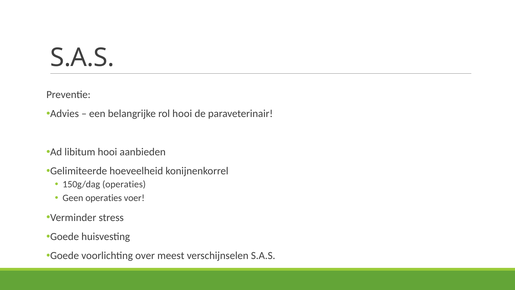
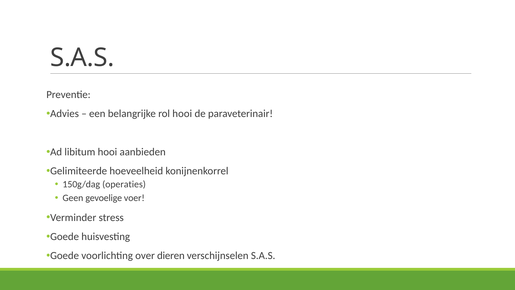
Geen operaties: operaties -> gevoelige
meest: meest -> dieren
